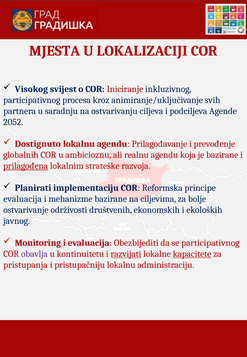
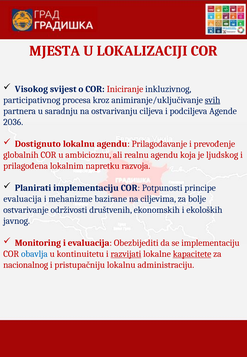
svih underline: none -> present
2052: 2052 -> 2036
je bazirane: bazirane -> ljudskog
prilagođena underline: present -> none
strateške: strateške -> napretku
Reformska: Reformska -> Potpunosti
se participativnog: participativnog -> implementaciju
obavlja colour: purple -> blue
pristupanja: pristupanja -> nacionalnog
